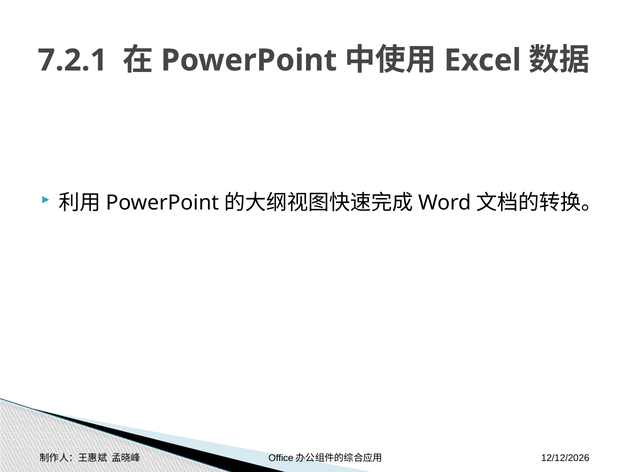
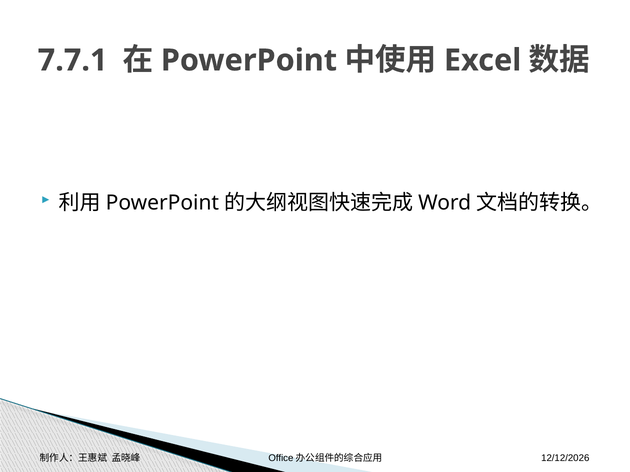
7.2.1: 7.2.1 -> 7.7.1
